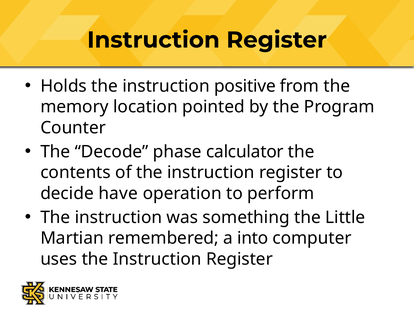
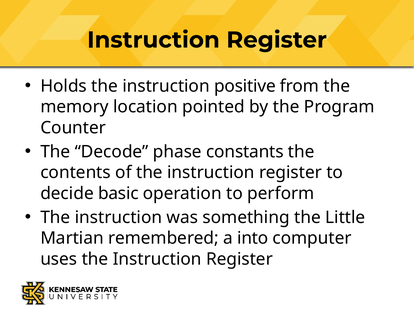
calculator: calculator -> constants
have: have -> basic
